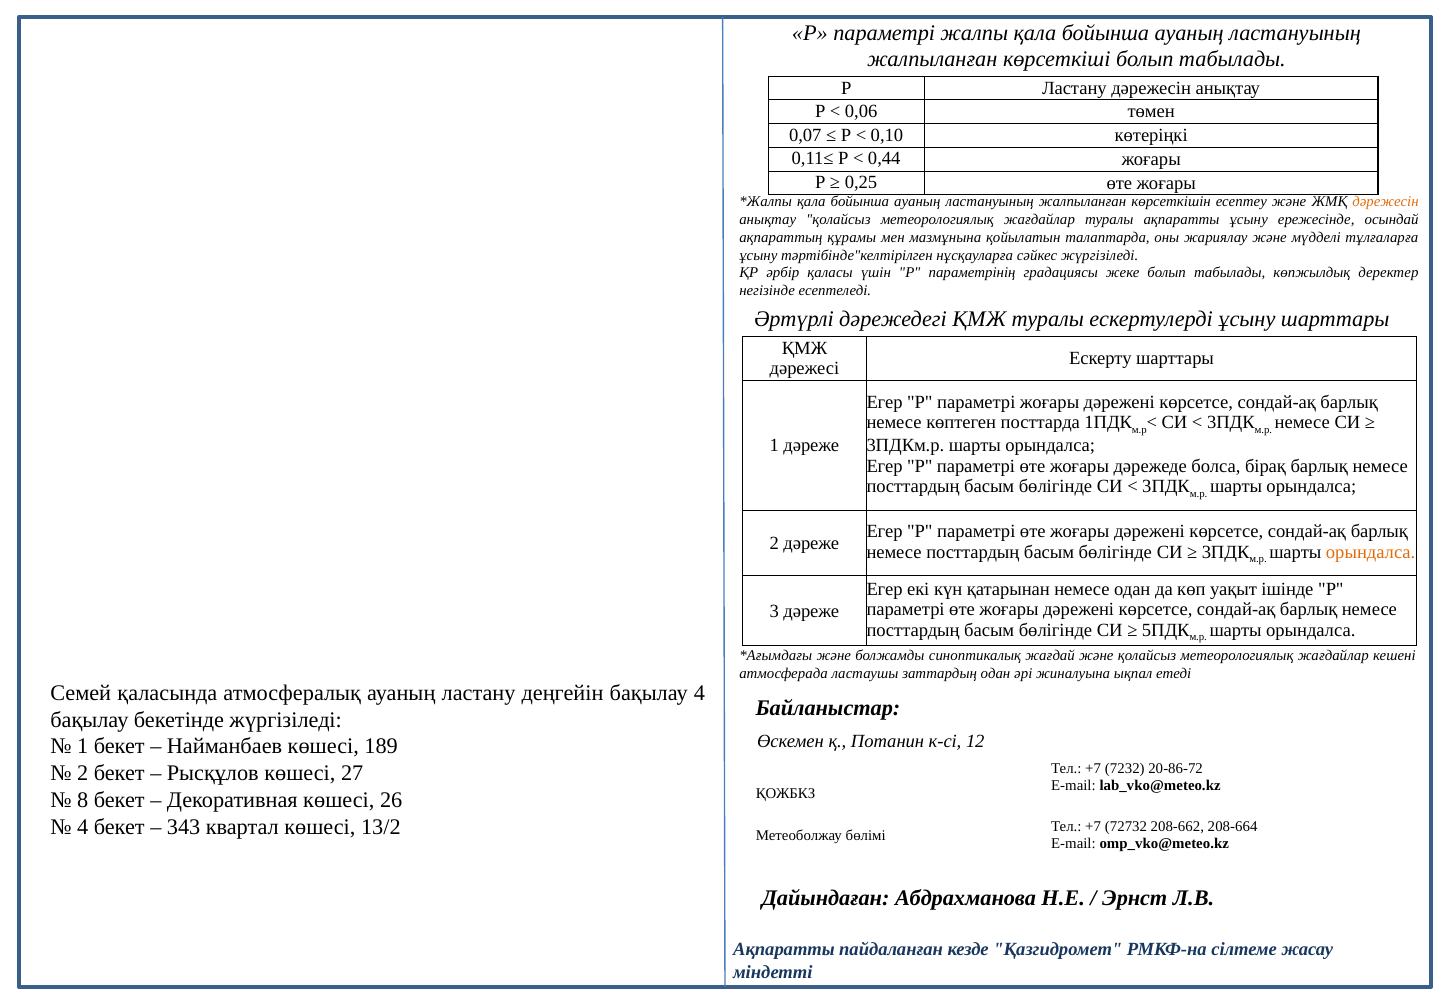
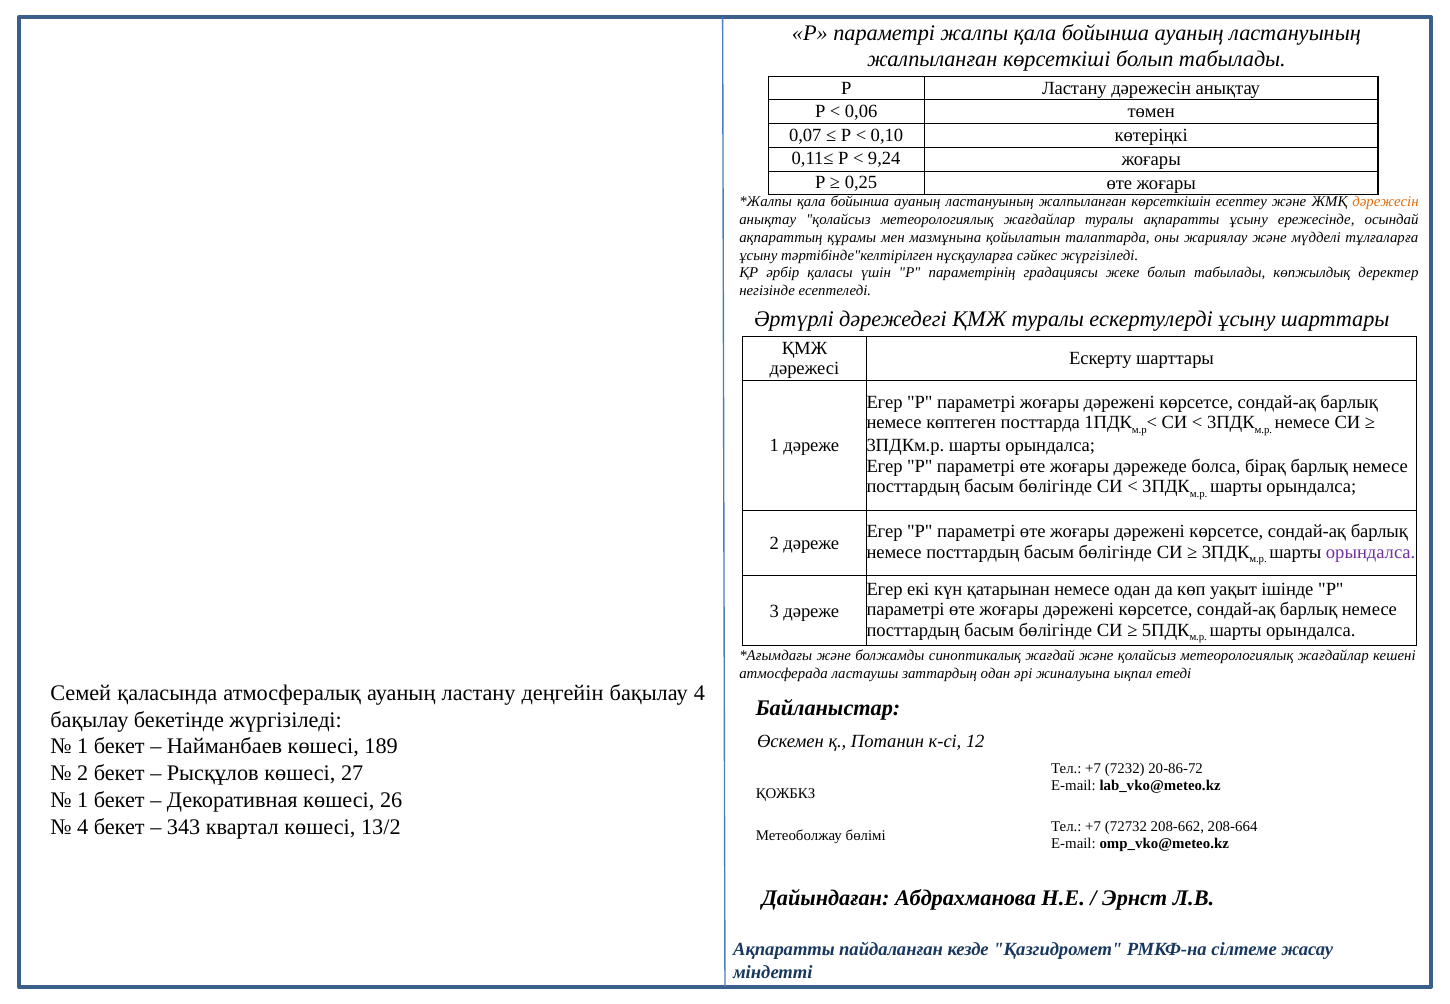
0,44: 0,44 -> 9,24
орындалса at (1371, 552) colour: orange -> purple
8 at (83, 800): 8 -> 1
